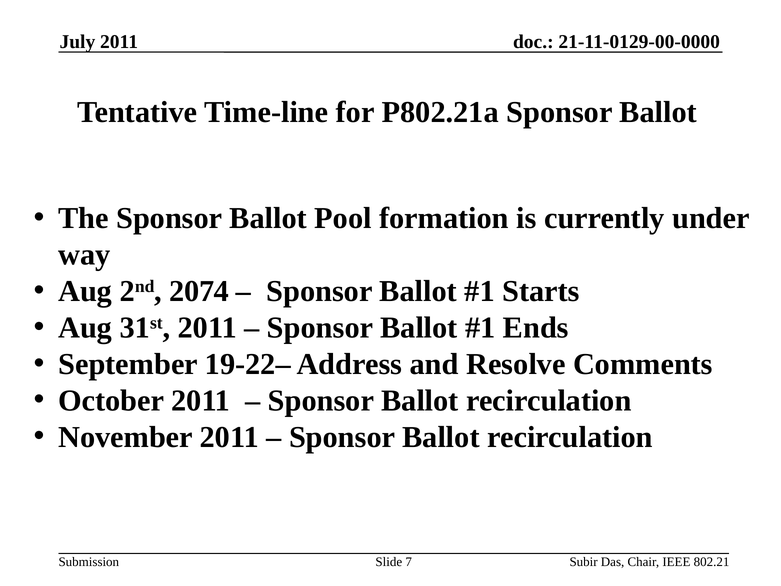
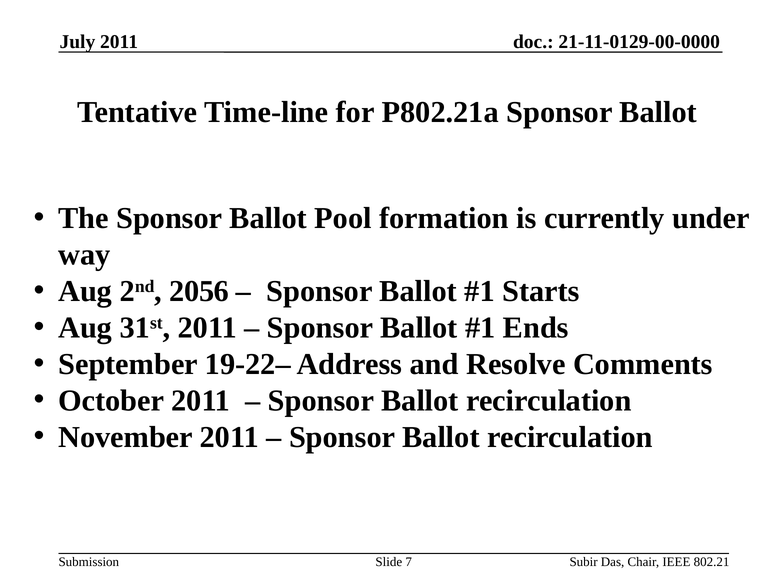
2074: 2074 -> 2056
